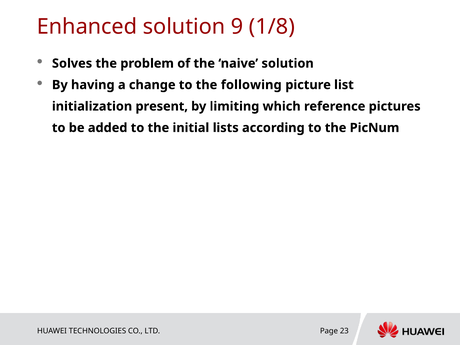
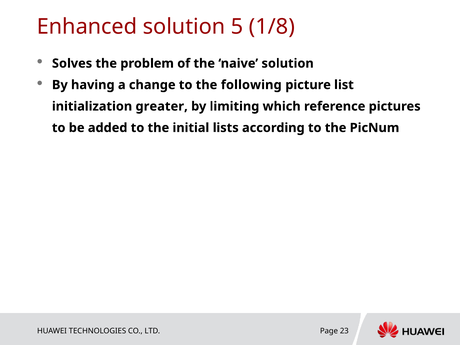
9: 9 -> 5
present: present -> greater
